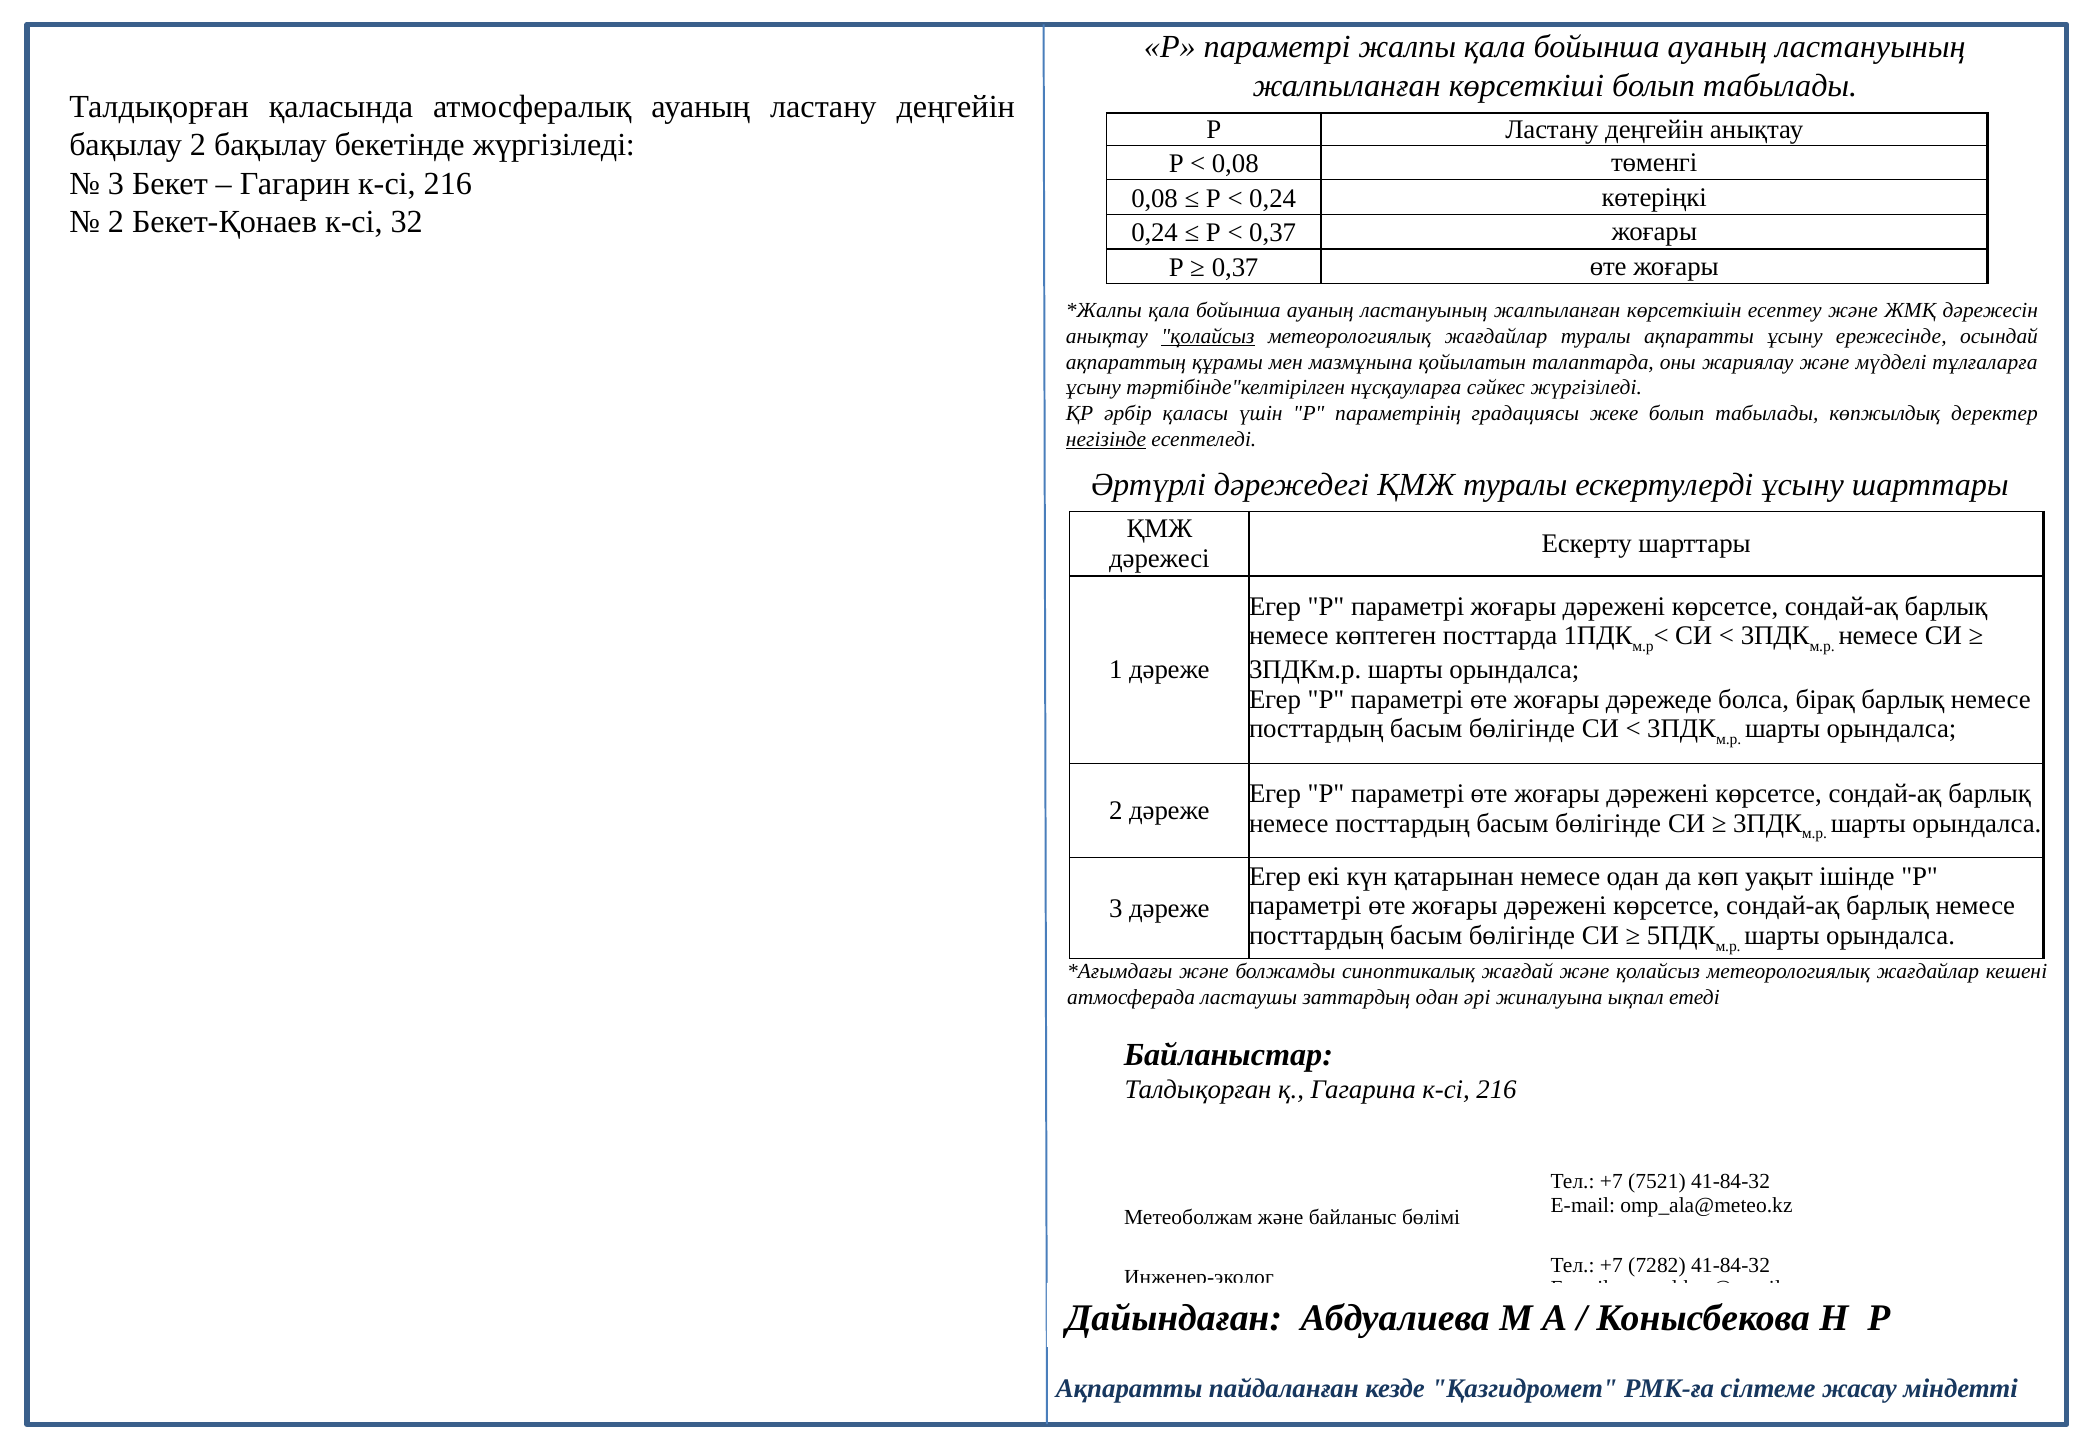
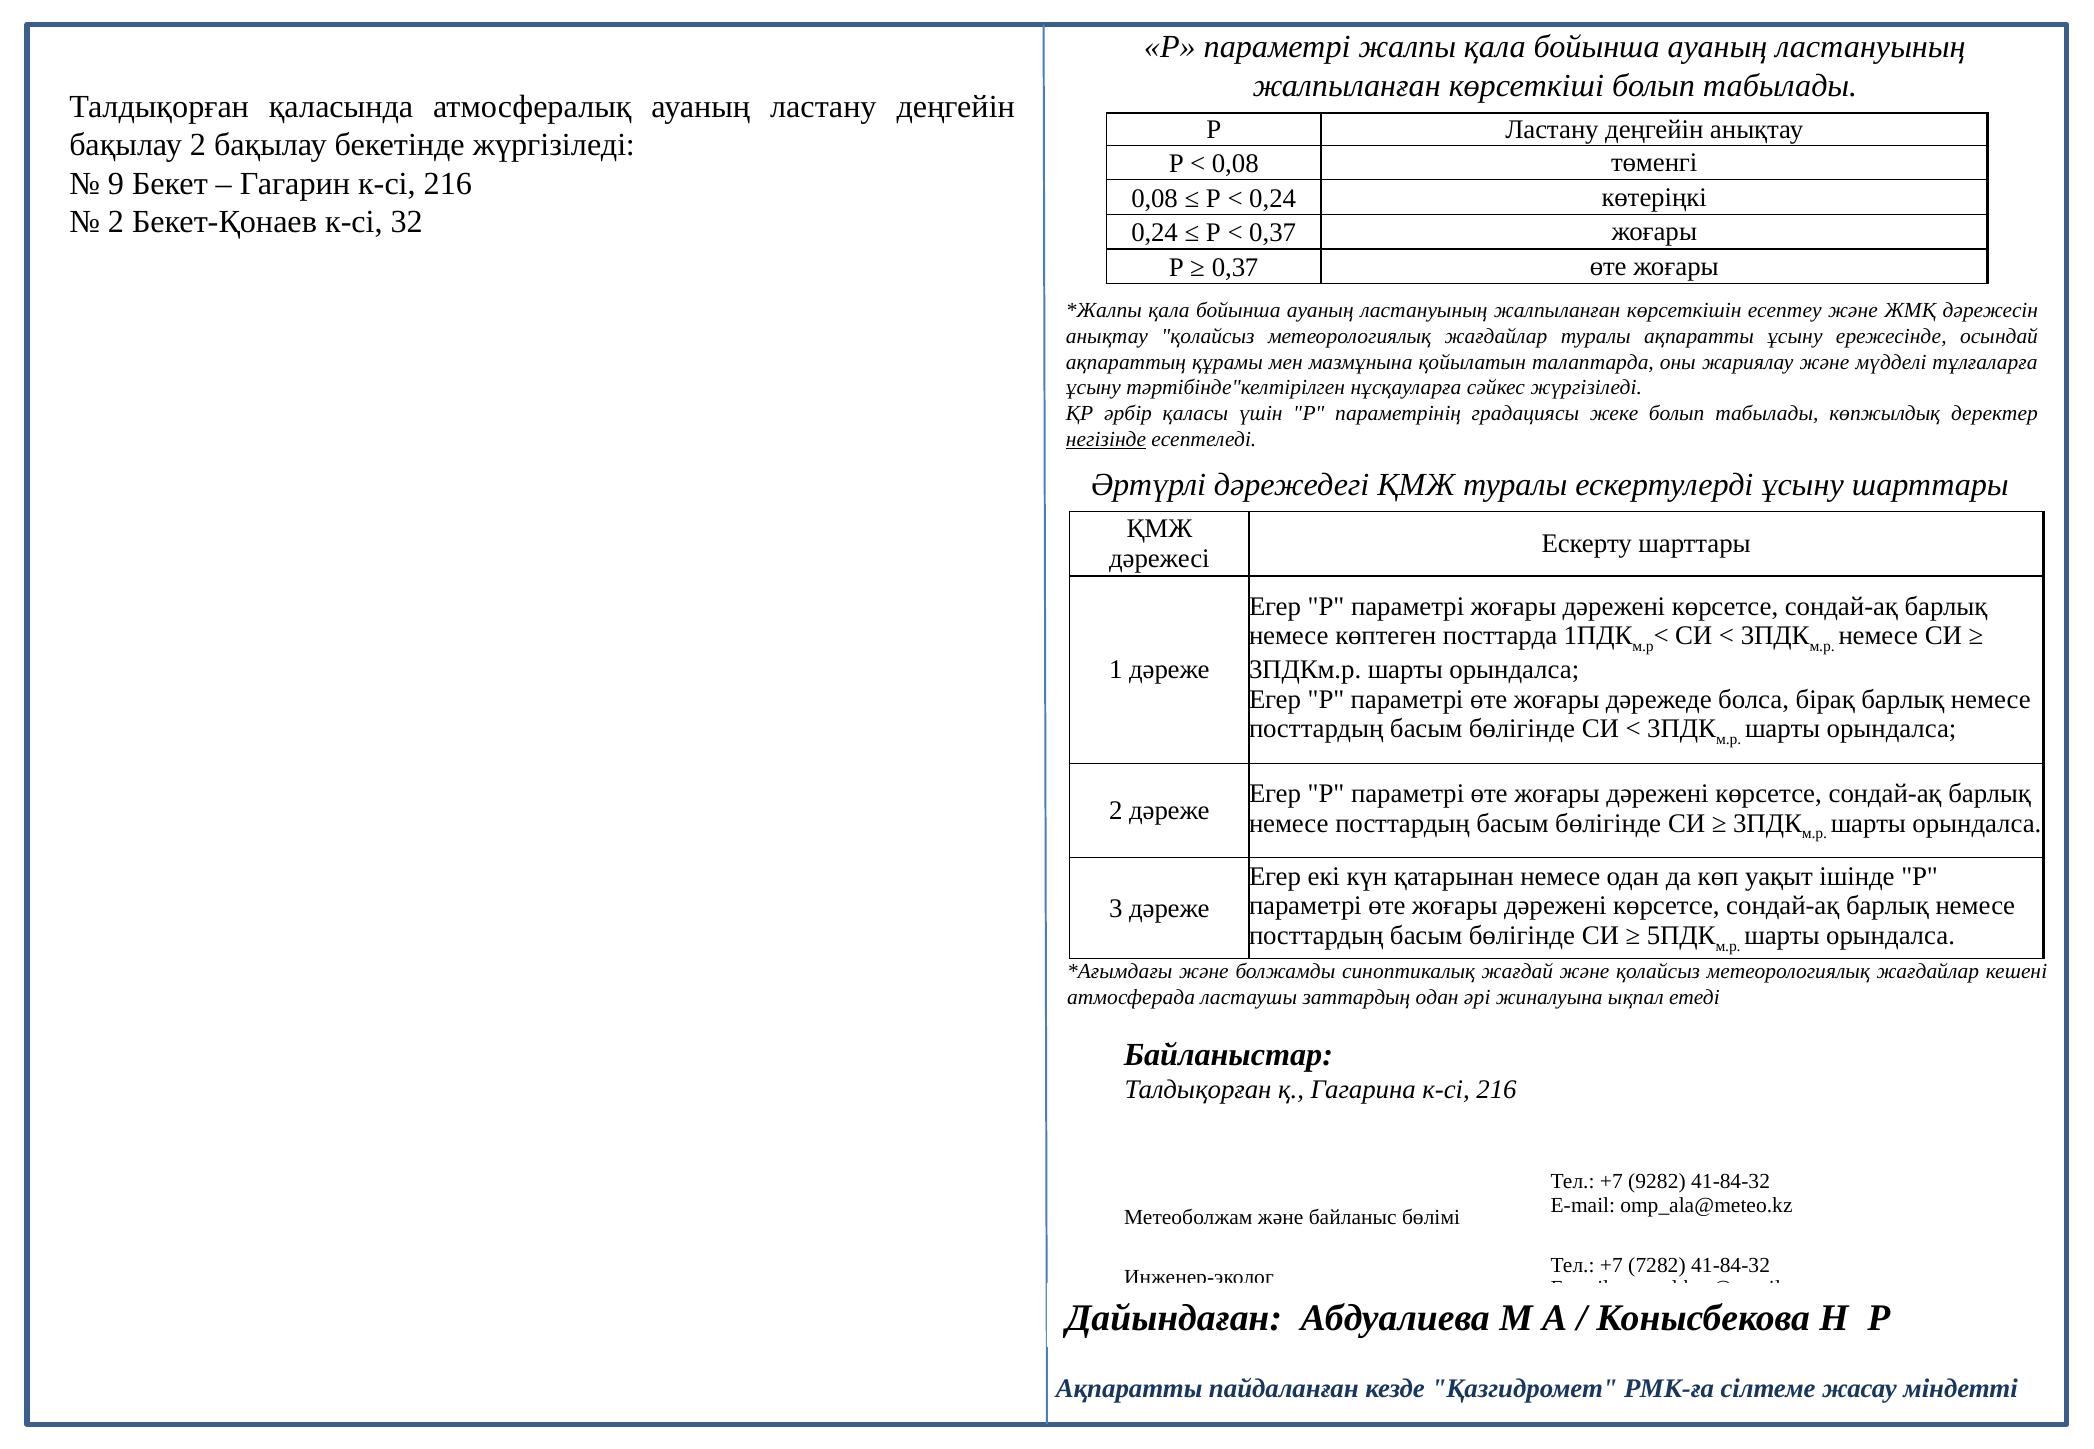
3 at (116, 184): 3 -> 9
қолайсыз at (1208, 336) underline: present -> none
7521: 7521 -> 9282
